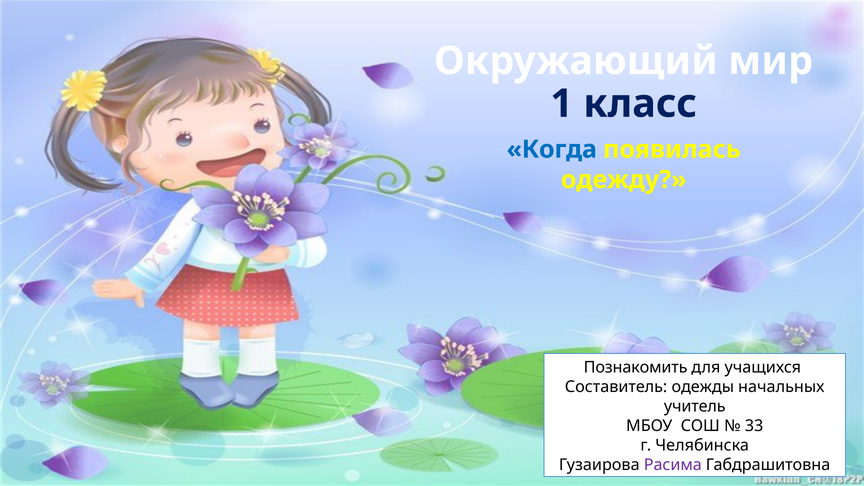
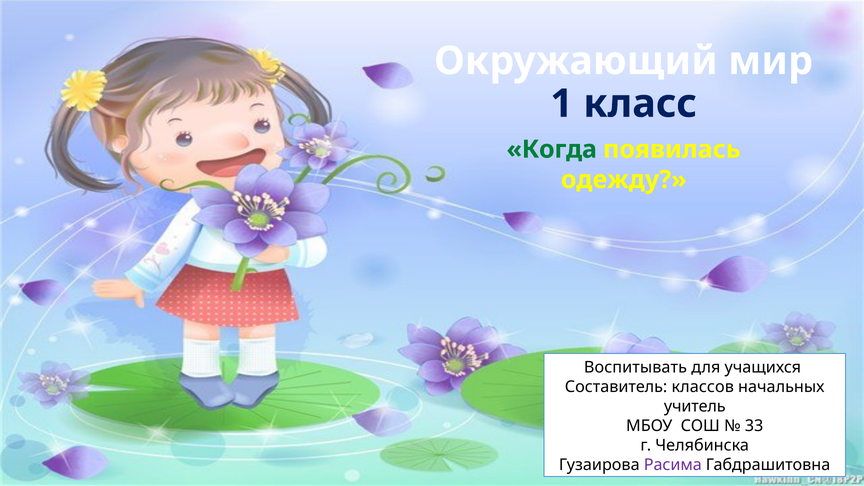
Когда colour: blue -> green
Познакомить: Познакомить -> Воспитывать
одежды: одежды -> классов
